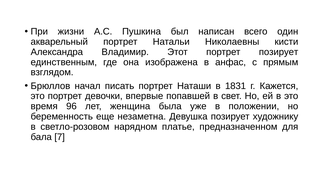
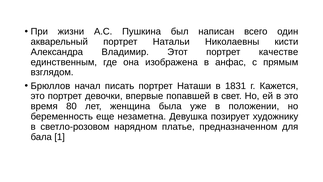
портрет позирует: позирует -> качестве
96: 96 -> 80
7: 7 -> 1
